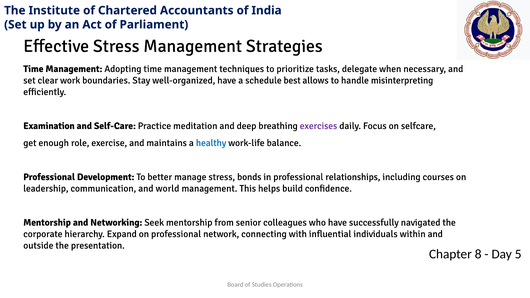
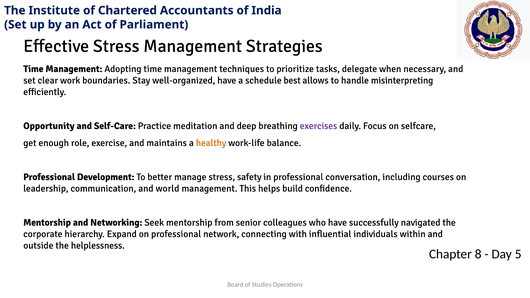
Examination: Examination -> Opportunity
healthy colour: blue -> orange
bonds: bonds -> safety
relationships: relationships -> conversation
presentation: presentation -> helplessness
